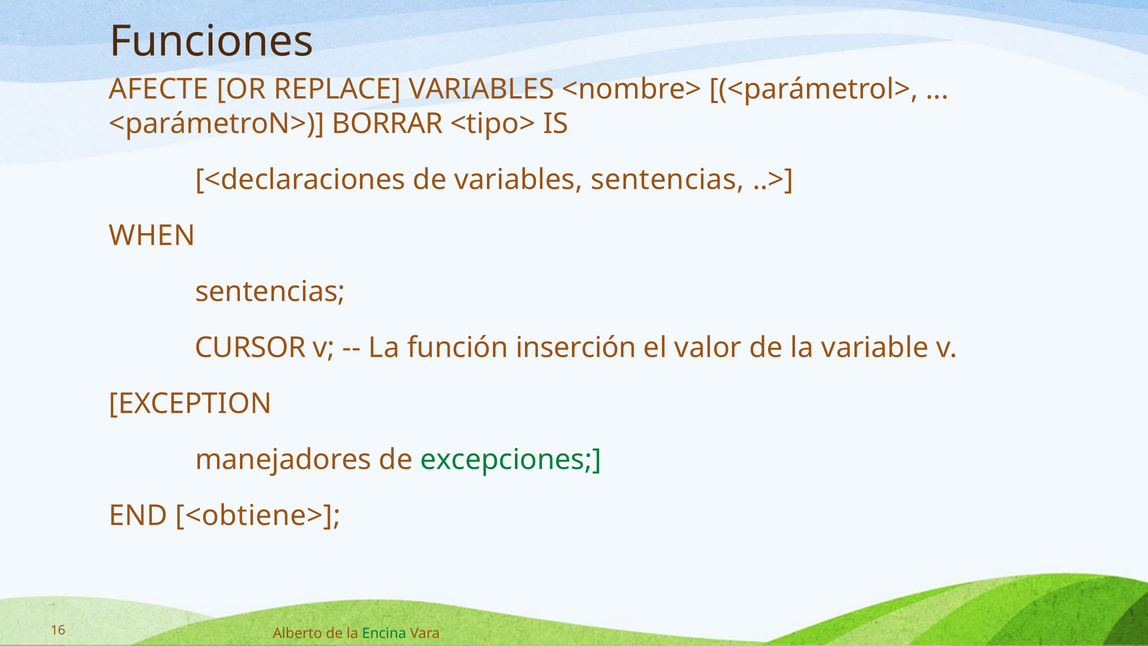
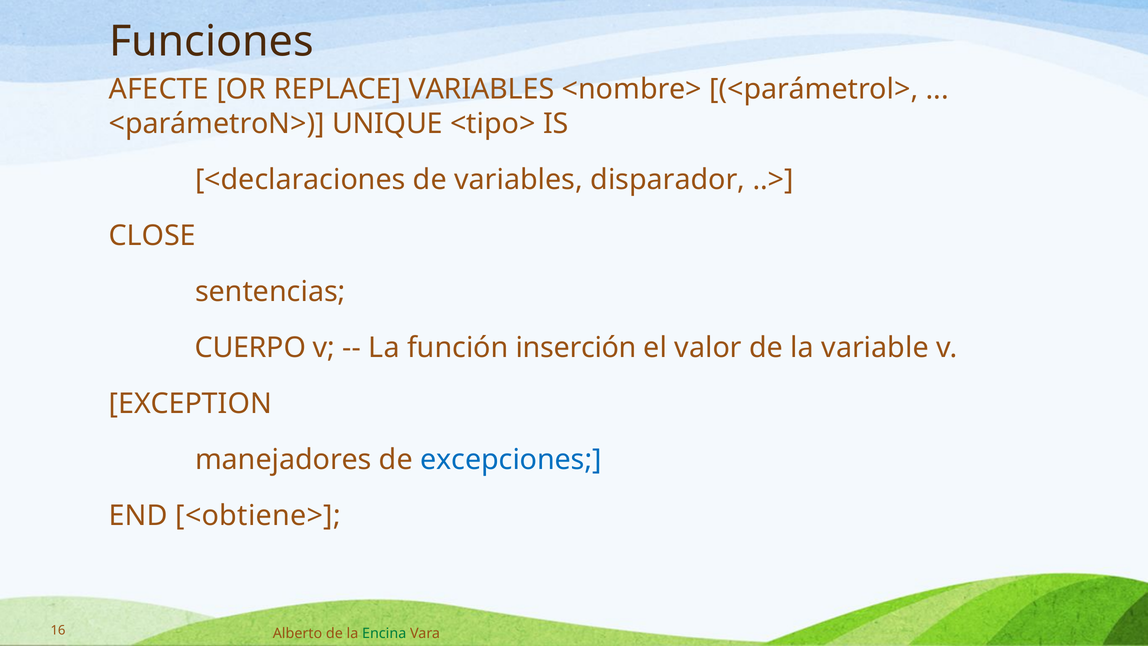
BORRAR: BORRAR -> UNIQUE
variables sentencias: sentencias -> disparador
WHEN: WHEN -> CLOSE
CURSOR: CURSOR -> CUERPO
excepciones colour: green -> blue
